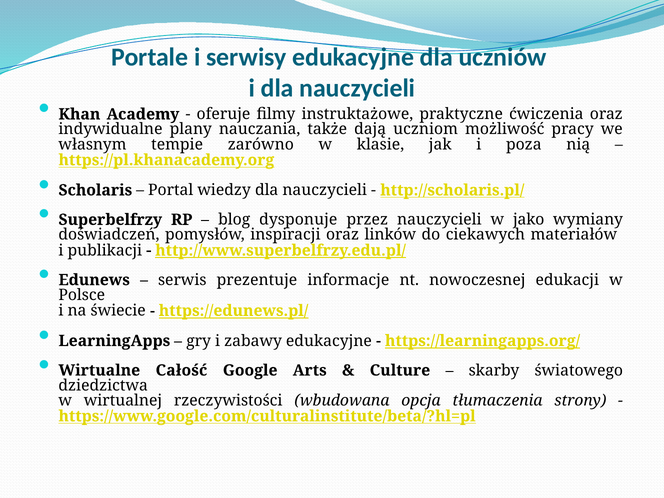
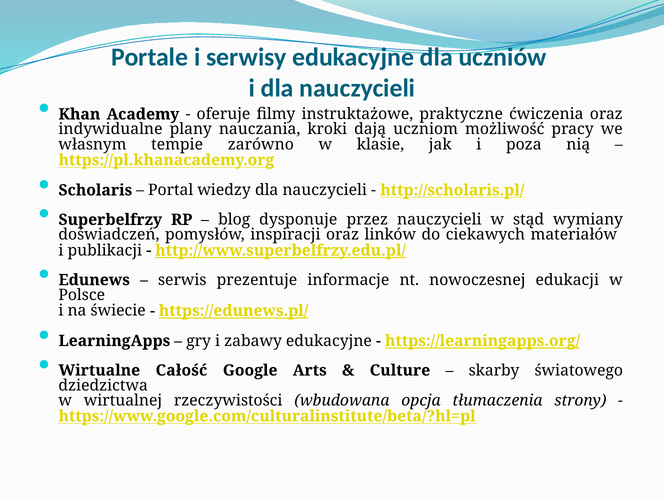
także: także -> kroki
jako: jako -> stąd
